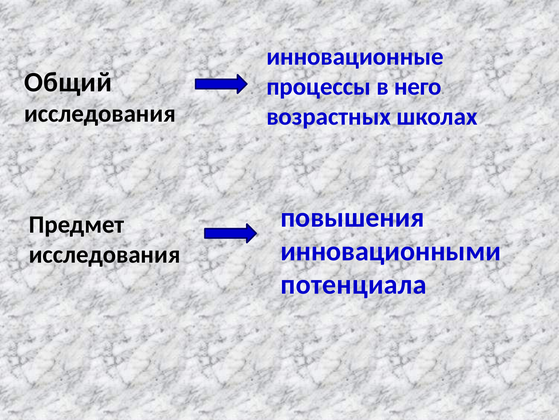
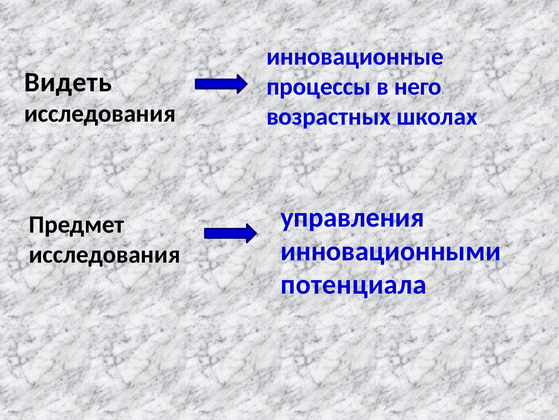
Общий: Общий -> Видеть
повышения: повышения -> управления
